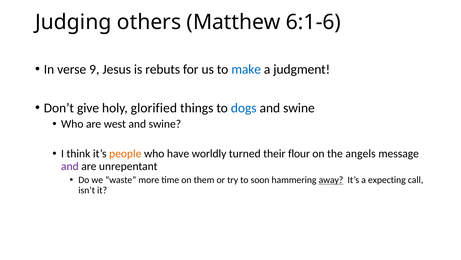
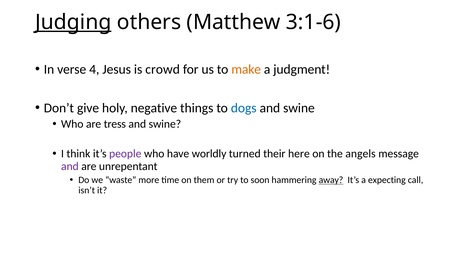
Judging underline: none -> present
6:1-6: 6:1-6 -> 3:1-6
9: 9 -> 4
rebuts: rebuts -> crowd
make colour: blue -> orange
glorified: glorified -> negative
west: west -> tress
people colour: orange -> purple
flour: flour -> here
